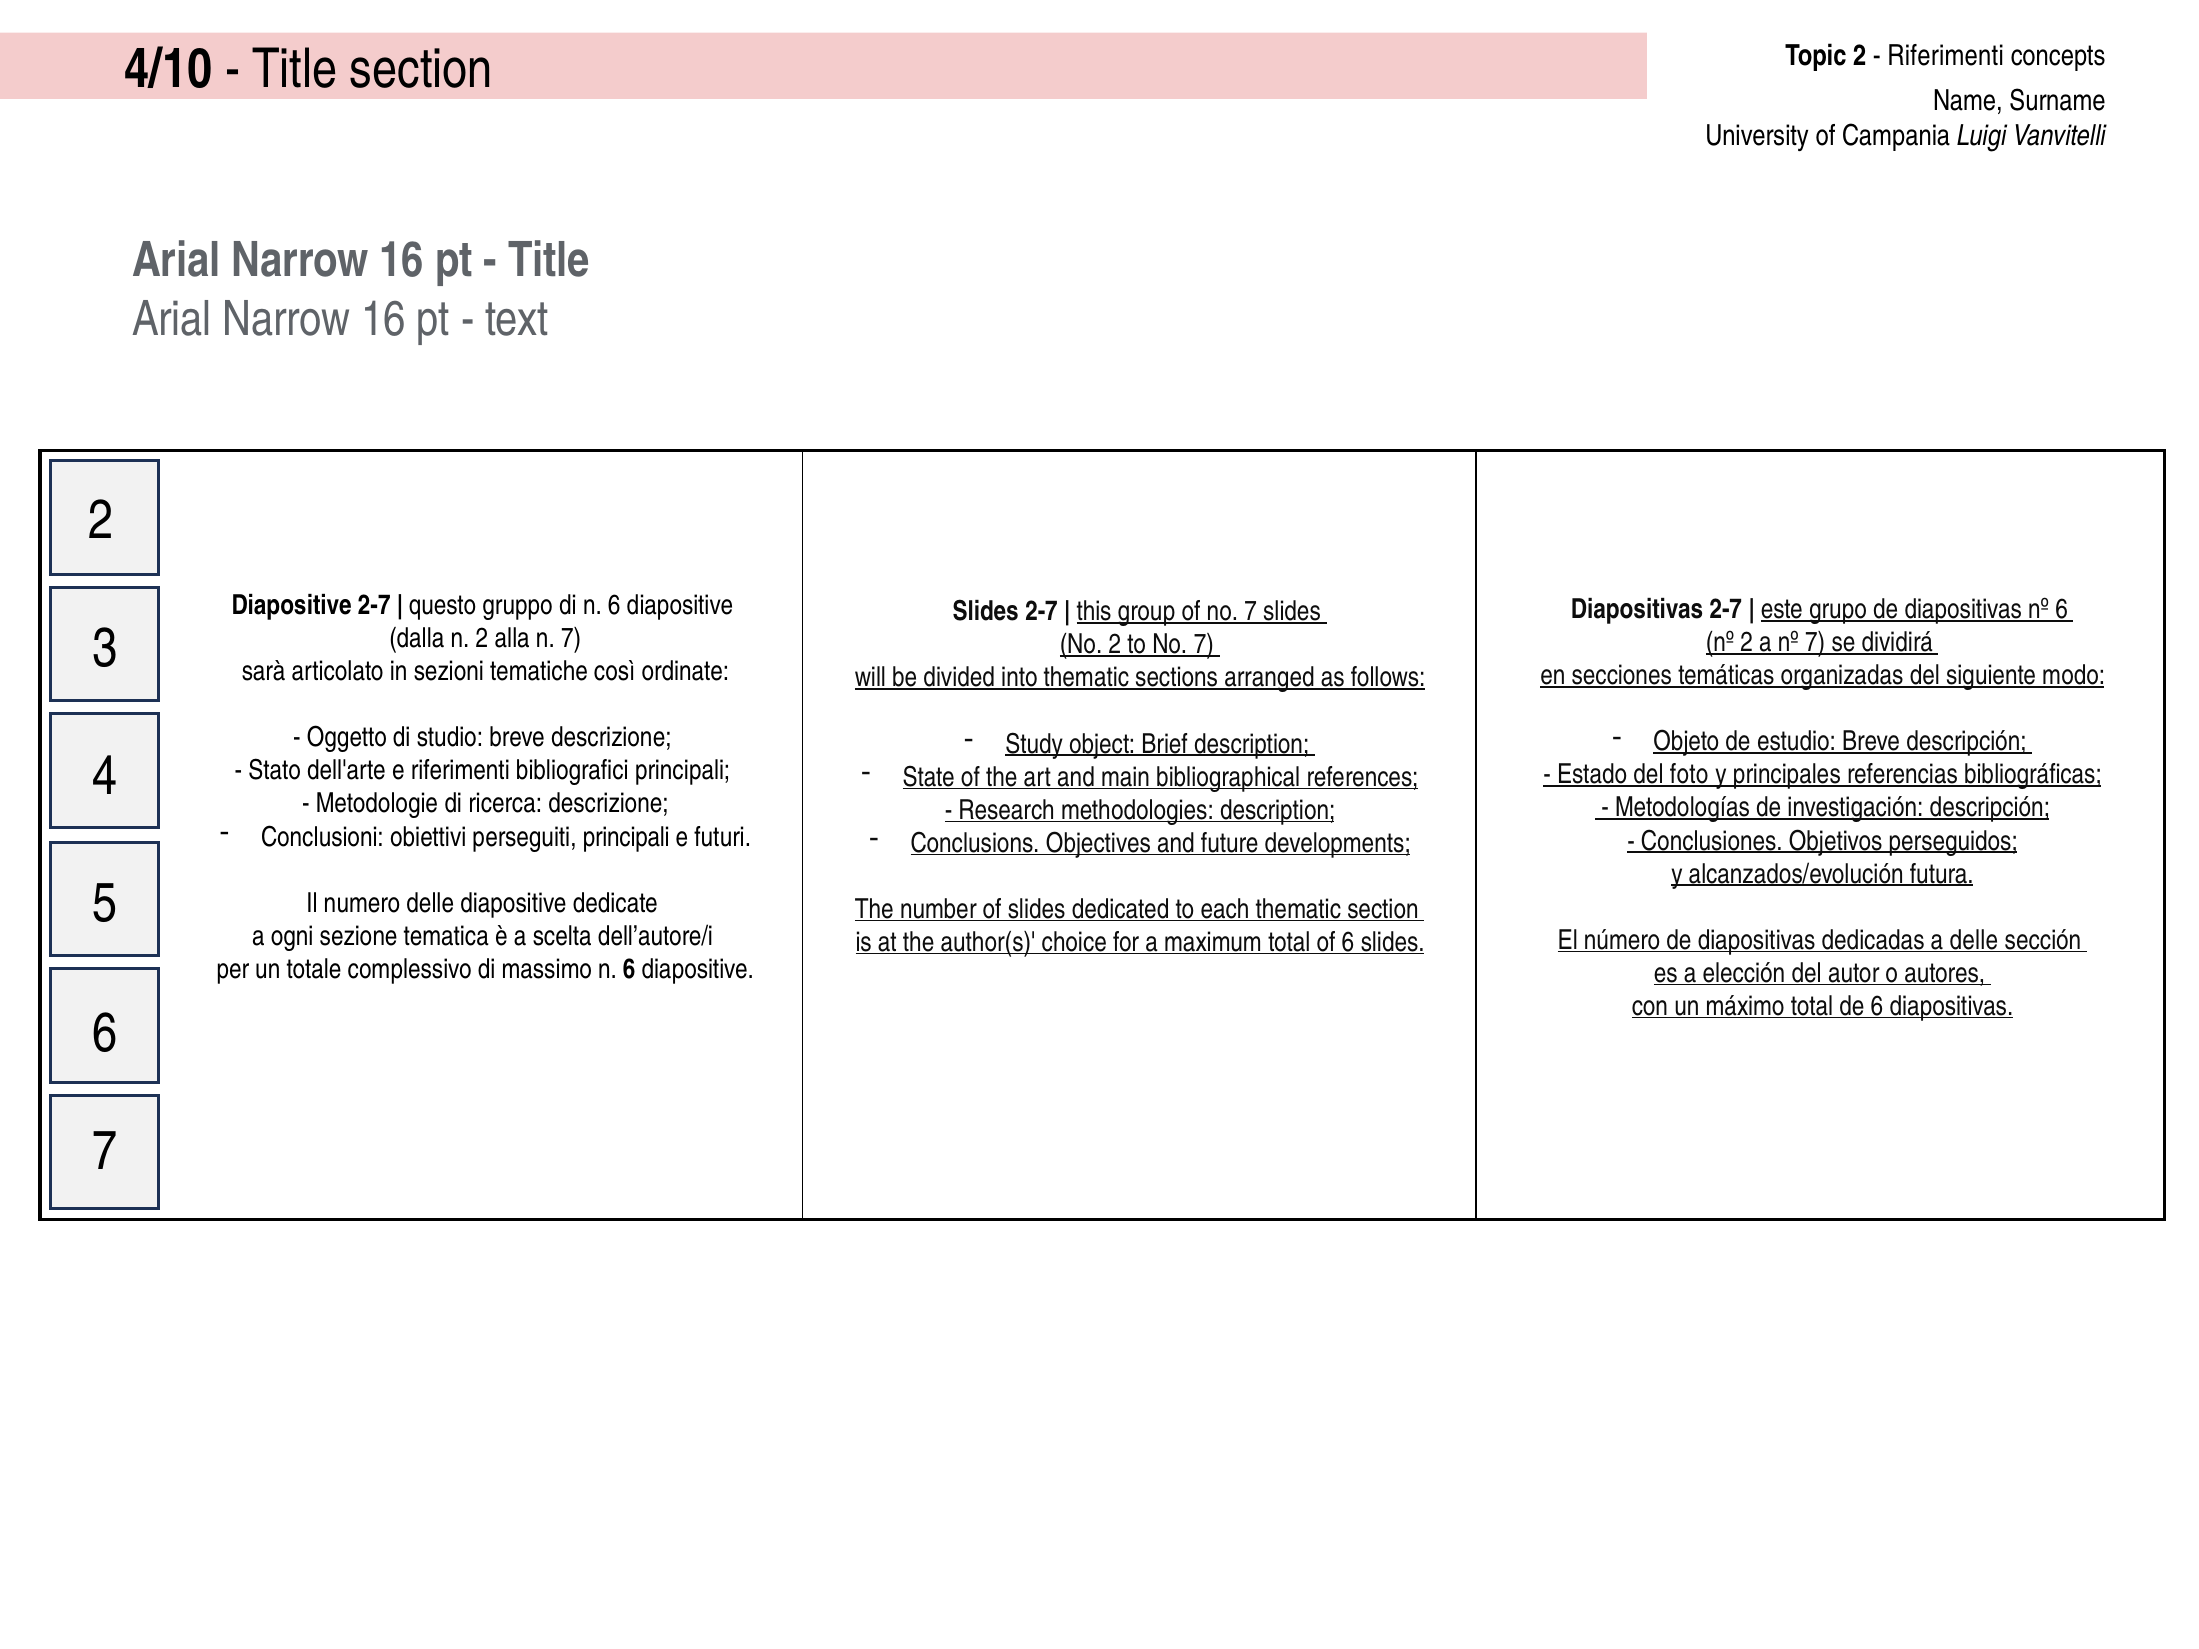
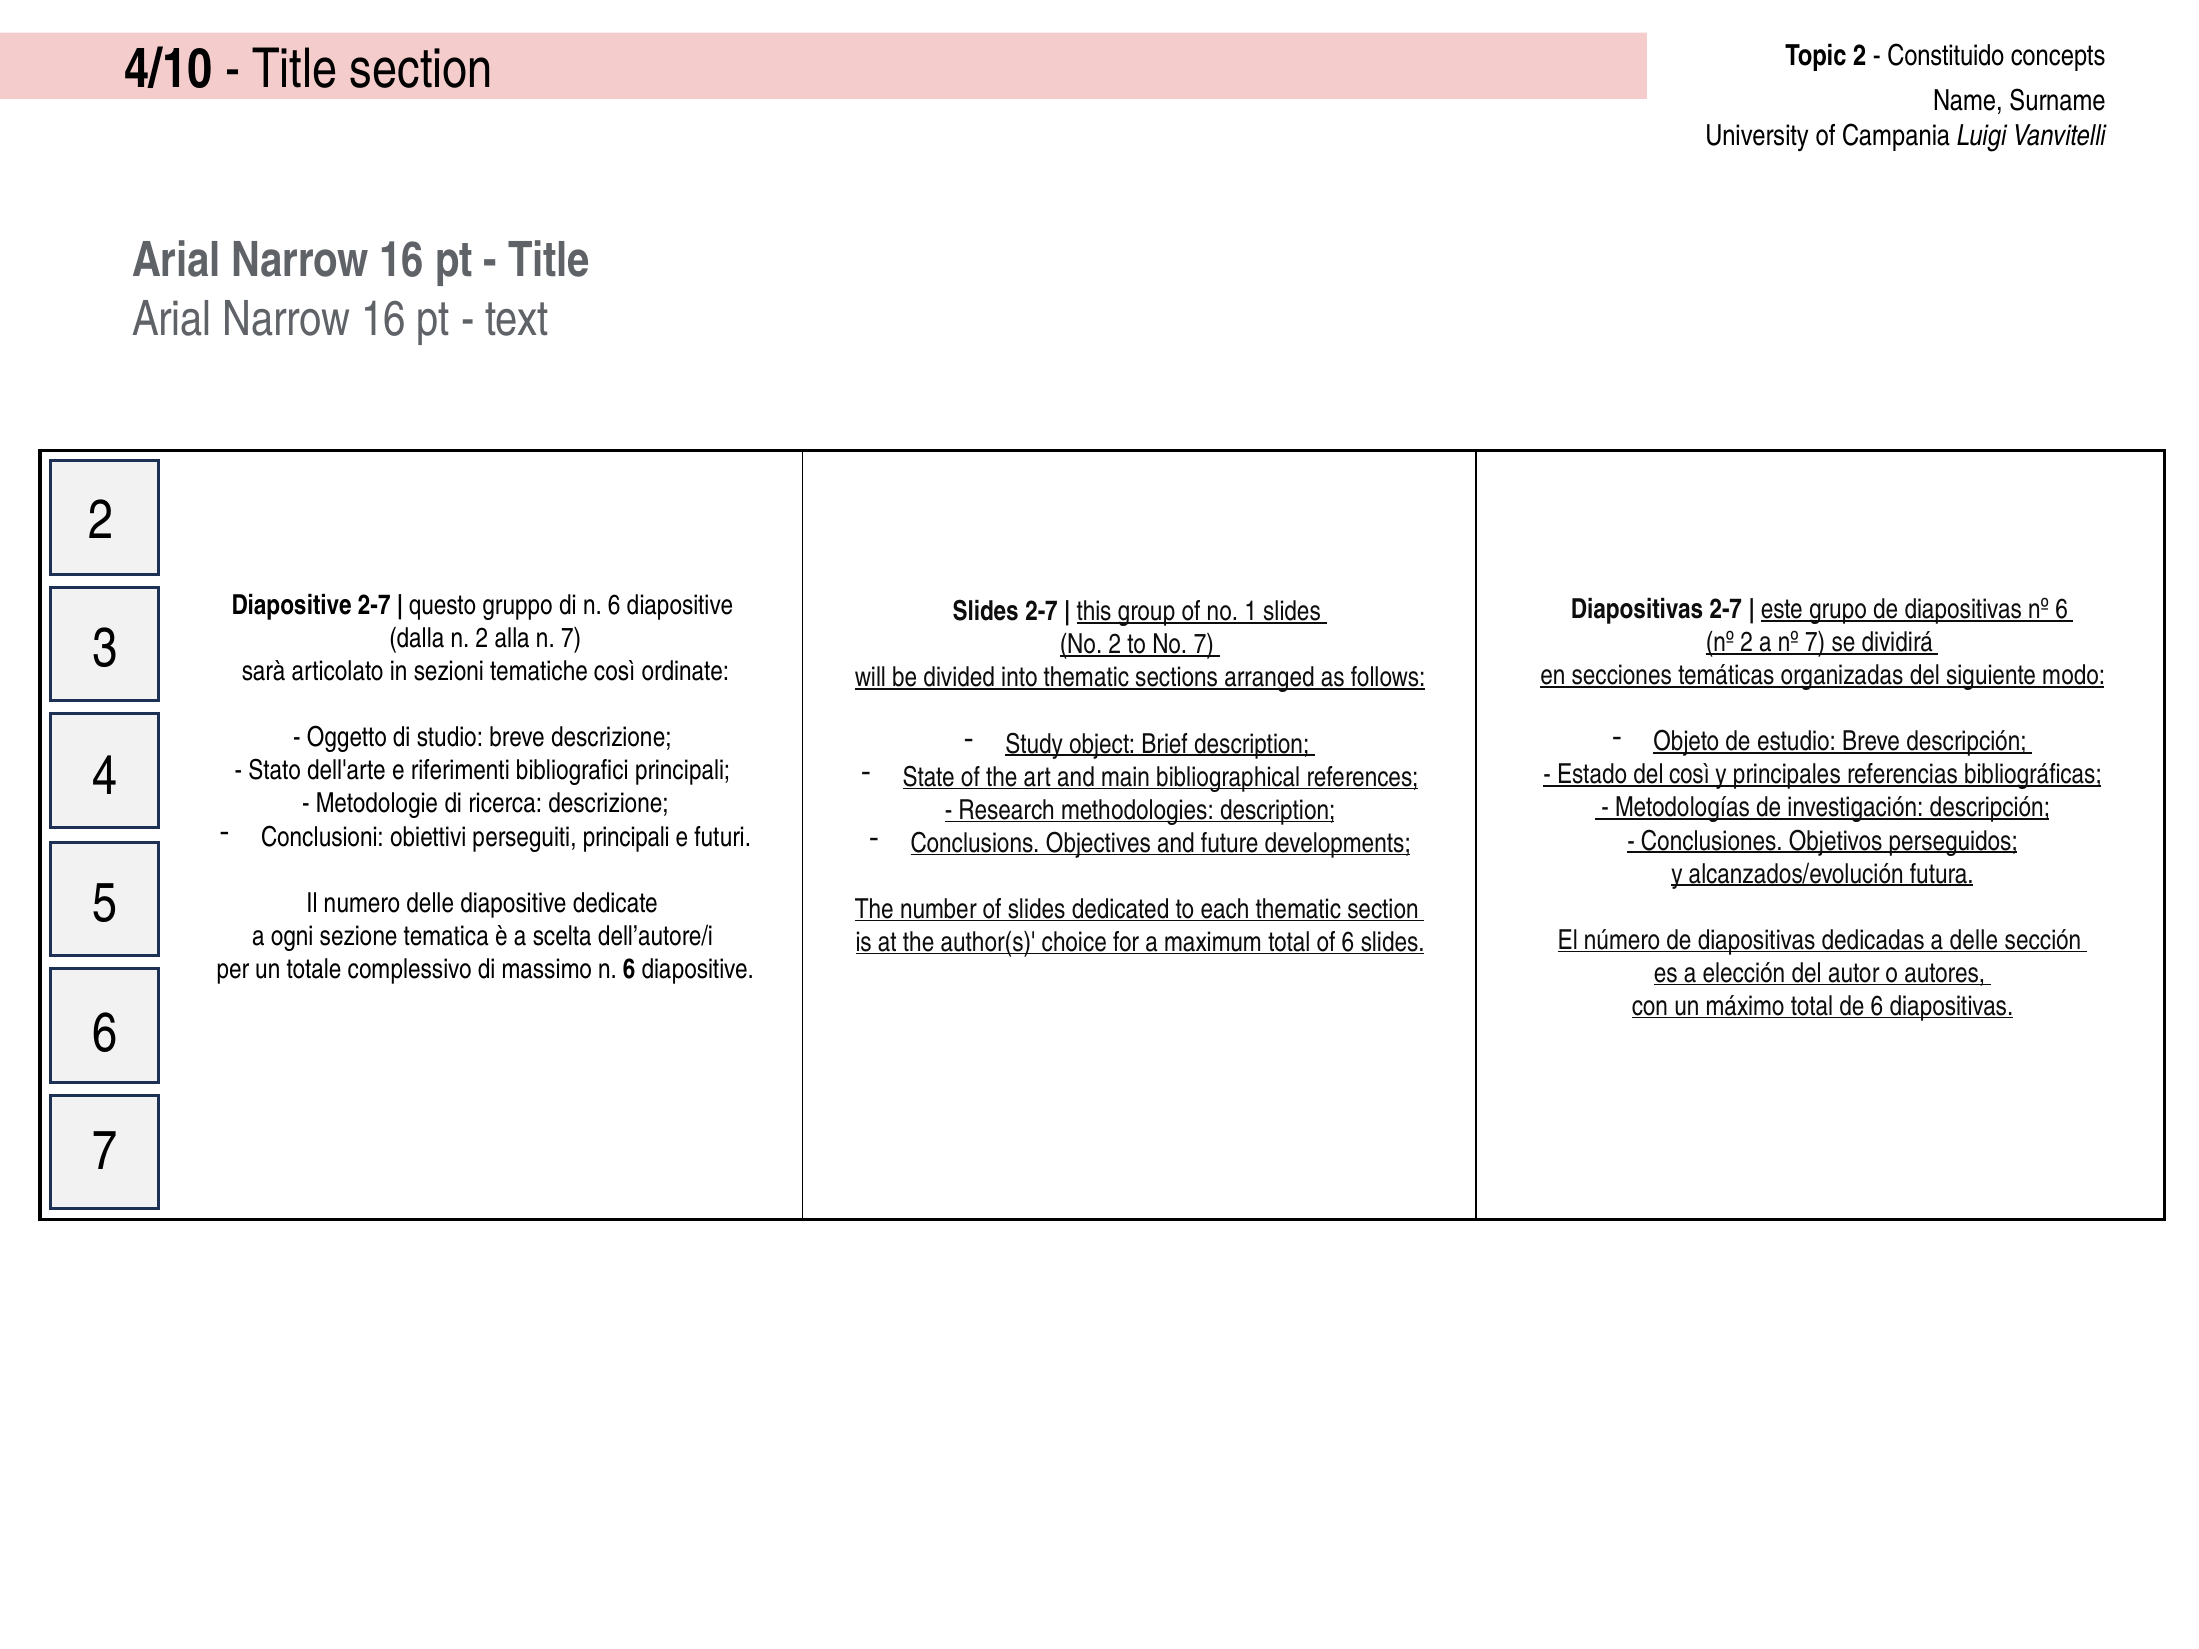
Riferimenti at (1946, 56): Riferimenti -> Constituido
of no 7: 7 -> 1
del foto: foto -> così
